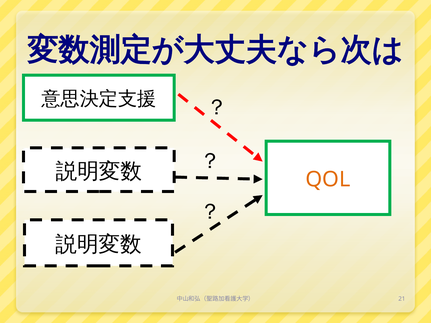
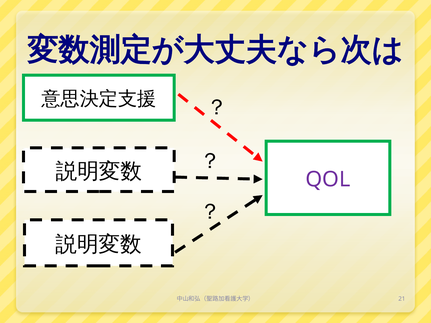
QOL colour: orange -> purple
